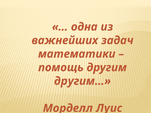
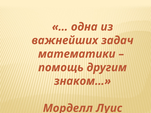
другим…: другим… -> знаком…
